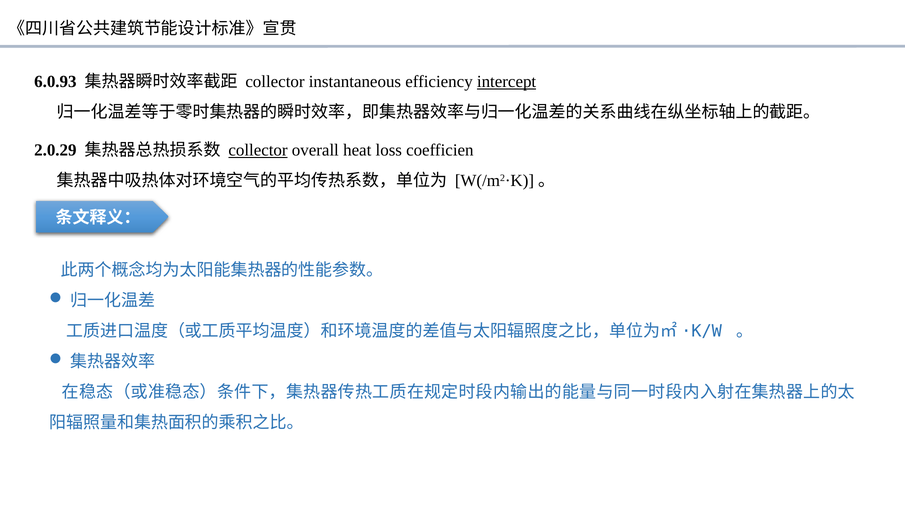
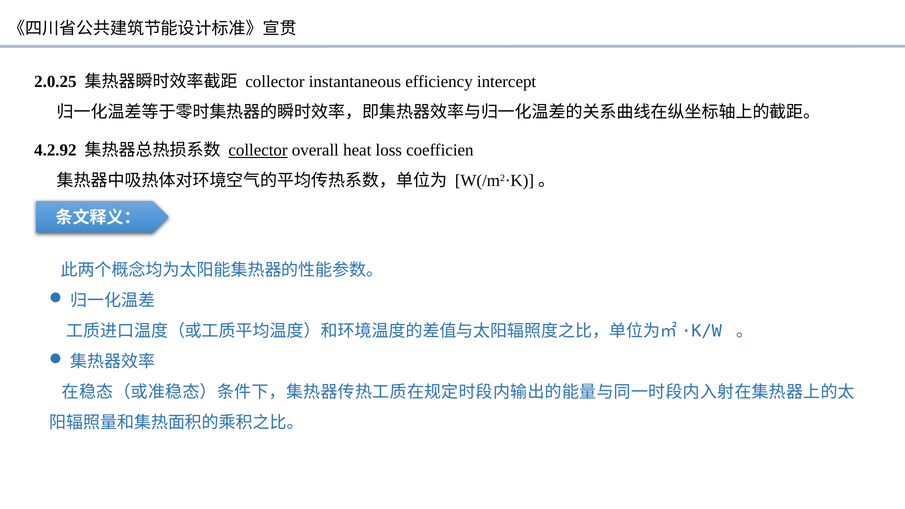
6.0.93: 6.0.93 -> 2.0.25
intercept underline: present -> none
2.0.29: 2.0.29 -> 4.2.92
